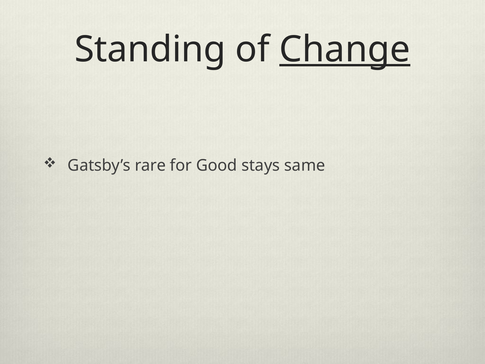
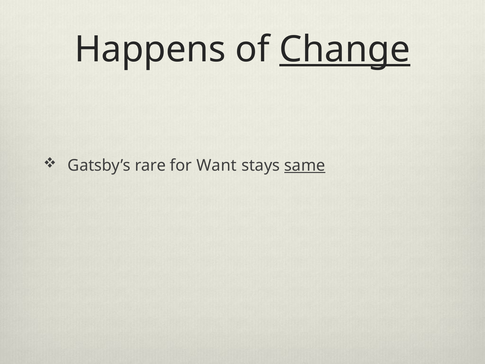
Standing: Standing -> Happens
Good: Good -> Want
same underline: none -> present
